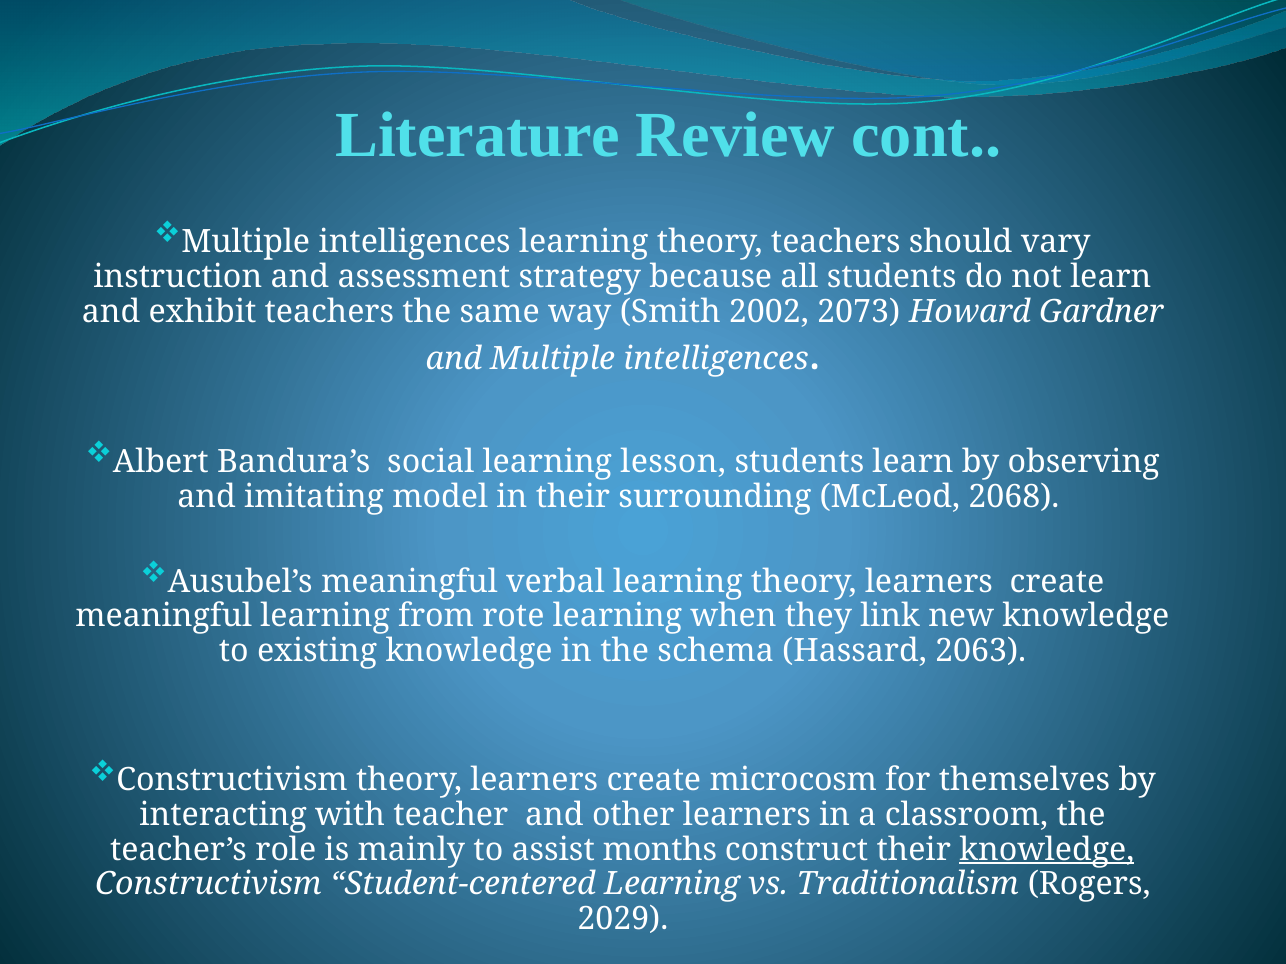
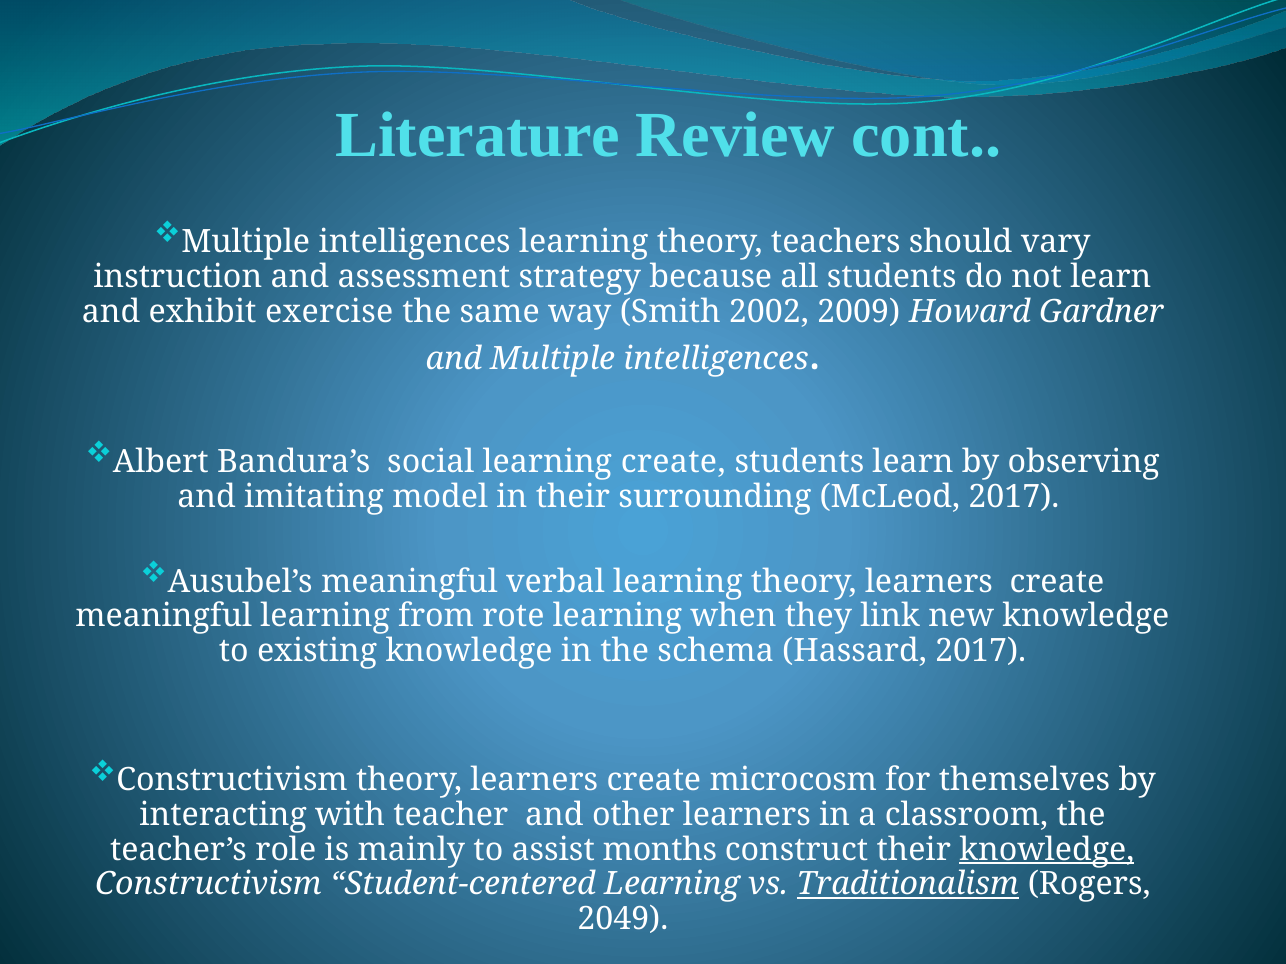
exhibit teachers: teachers -> exercise
2073: 2073 -> 2009
learning lesson: lesson -> create
McLeod 2068: 2068 -> 2017
Hassard 2063: 2063 -> 2017
Traditionalism underline: none -> present
2029: 2029 -> 2049
